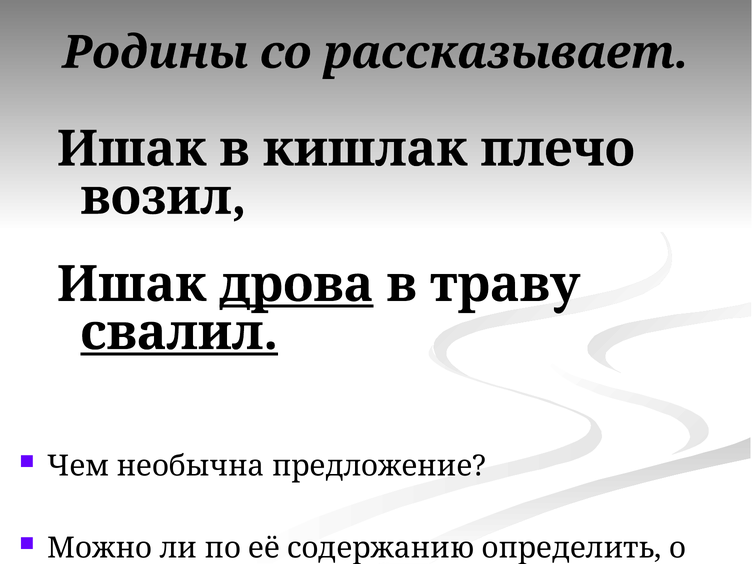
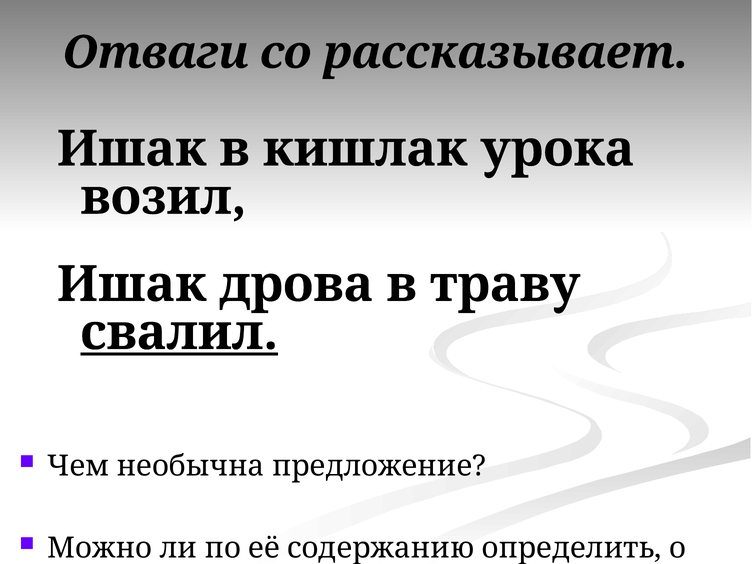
Родины: Родины -> Отваги
плечо: плечо -> урока
дрова underline: present -> none
